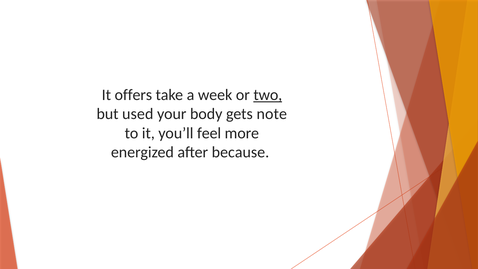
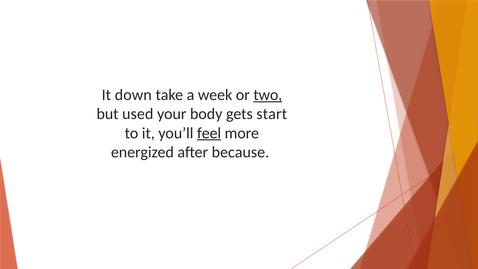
offers: offers -> down
note: note -> start
feel underline: none -> present
